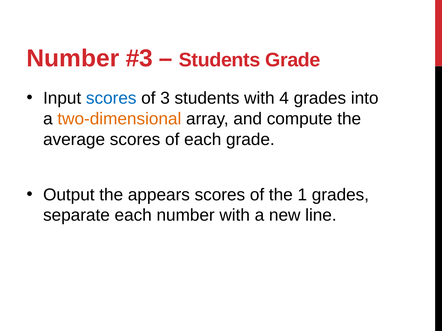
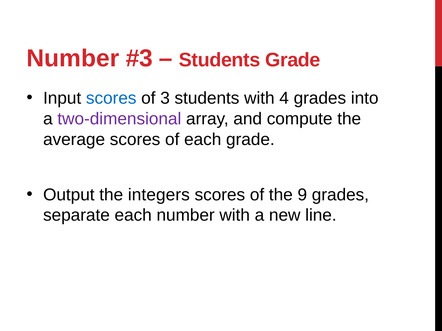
two-dimensional colour: orange -> purple
appears: appears -> integers
1: 1 -> 9
